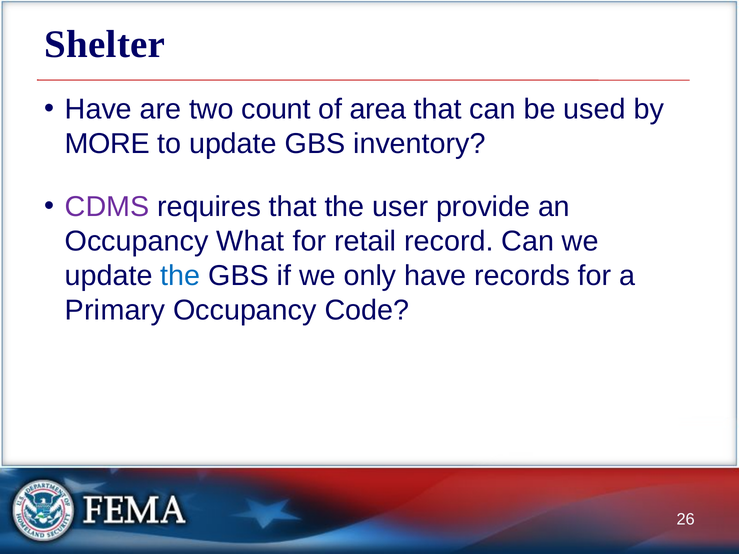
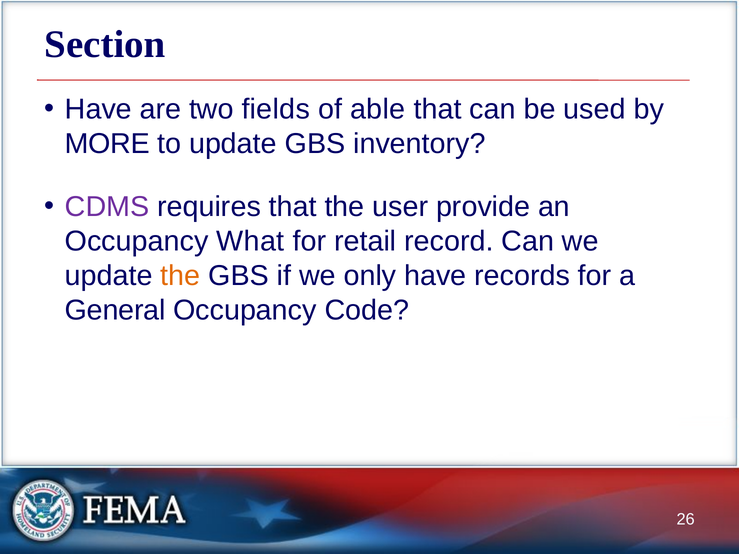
Shelter: Shelter -> Section
count: count -> fields
area: area -> able
the at (180, 276) colour: blue -> orange
Primary: Primary -> General
